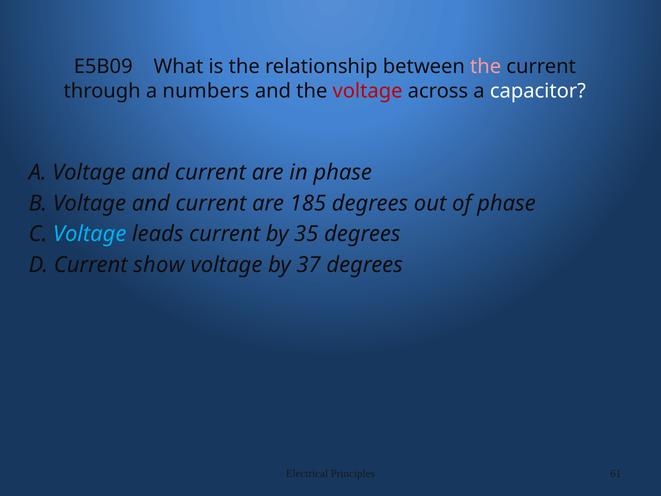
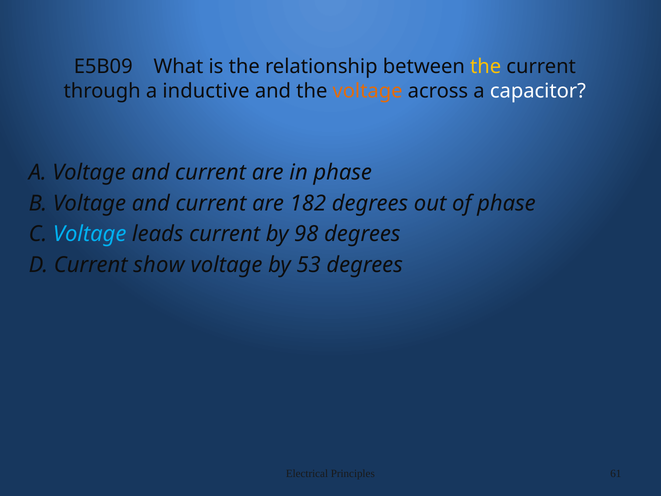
the at (486, 67) colour: pink -> yellow
numbers: numbers -> inductive
voltage at (368, 91) colour: red -> orange
185: 185 -> 182
35: 35 -> 98
37: 37 -> 53
